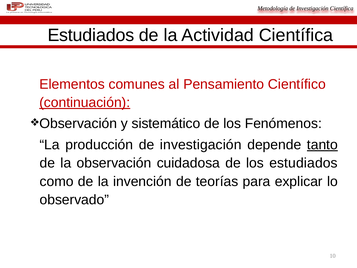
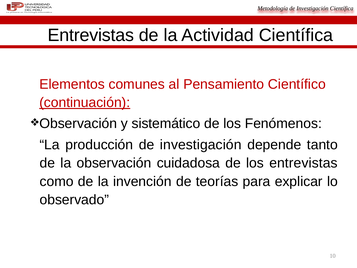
Estudiados at (91, 35): Estudiados -> Entrevistas
tanto underline: present -> none
los estudiados: estudiados -> entrevistas
